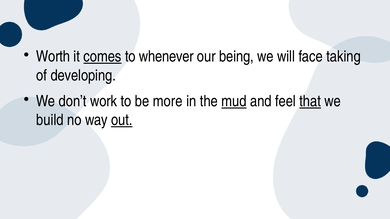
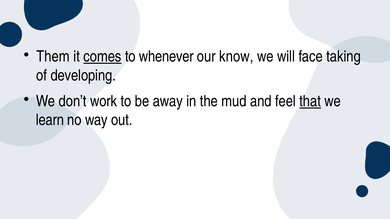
Worth: Worth -> Them
being: being -> know
more: more -> away
mud underline: present -> none
build: build -> learn
out underline: present -> none
